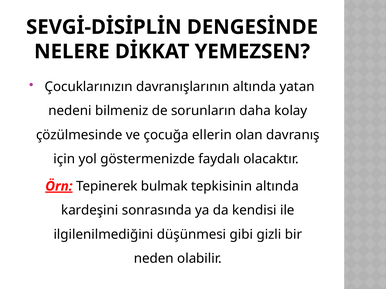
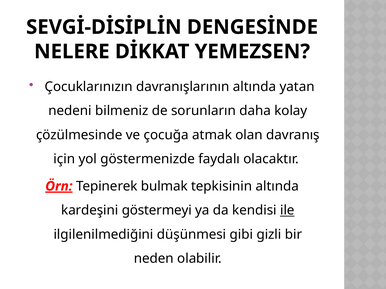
ellerin: ellerin -> atmak
sonrasında: sonrasında -> göstermeyi
ile underline: none -> present
